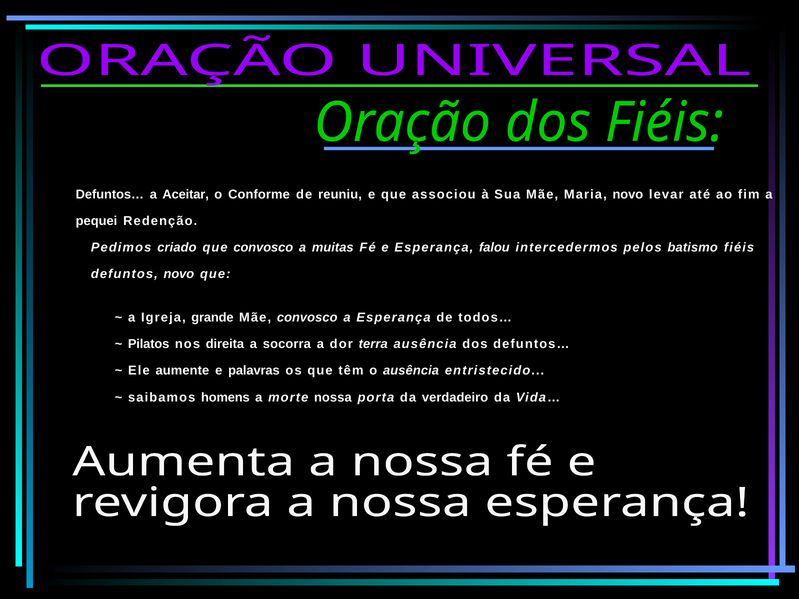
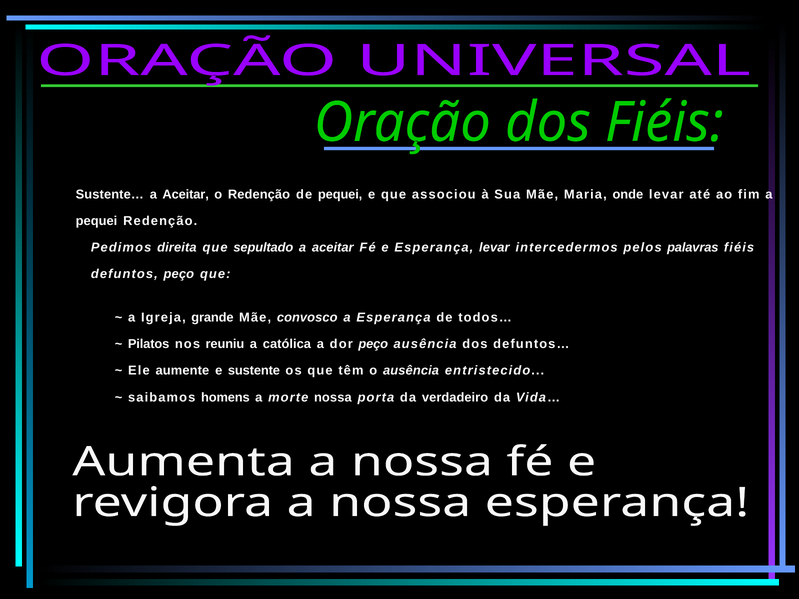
Defuntos… at (110, 194): Defuntos… -> Sustente…
o Conforme: Conforme -> Redenção
de reuniu: reuniu -> pequei
Maria novo: novo -> onde
criado: criado -> direita
que convosco: convosco -> sepultado
muitas at (333, 248): muitas -> aceitar
Esperança falou: falou -> levar
batismo: batismo -> palavras
defuntos novo: novo -> peço
direita: direita -> reuniu
socorra: socorra -> católica
dor terra: terra -> peço
palavras: palavras -> sustente
